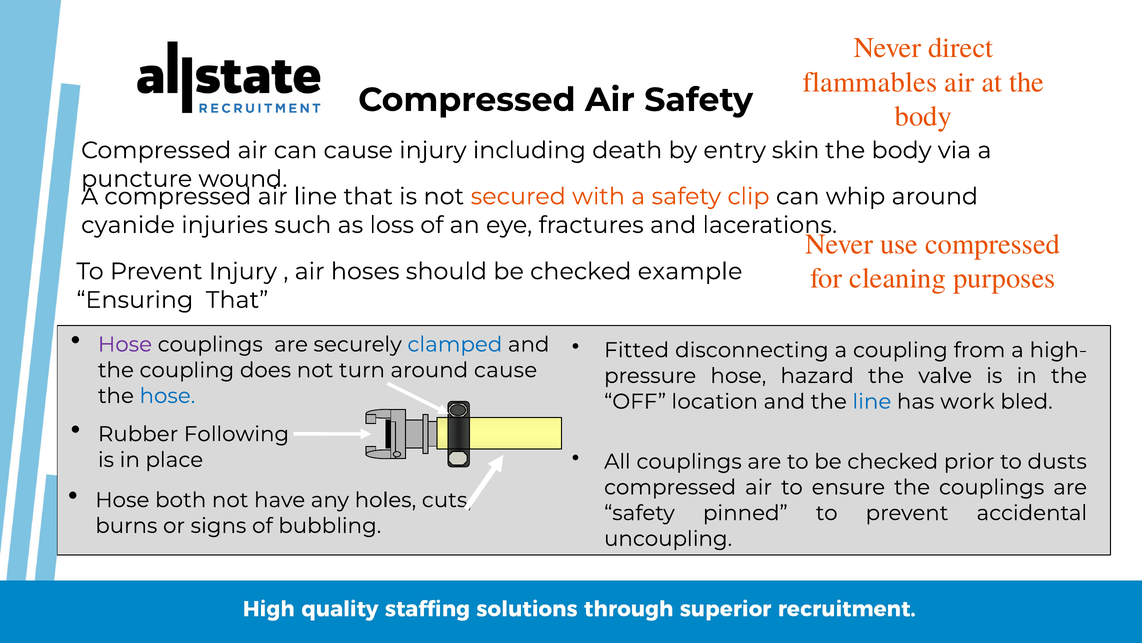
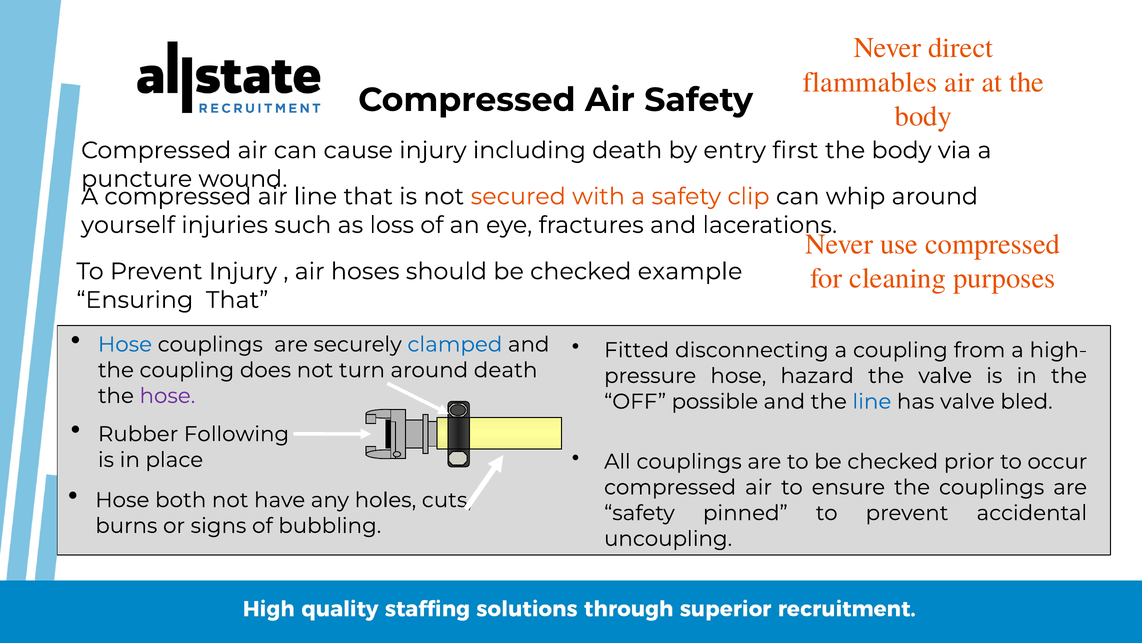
skin: skin -> first
cyanide: cyanide -> yourself
Hose at (125, 344) colour: purple -> blue
cause at (506, 370): cause -> death
hose at (167, 396) colour: blue -> purple
location: location -> possible
has work: work -> valve
dusts: dusts -> occur
